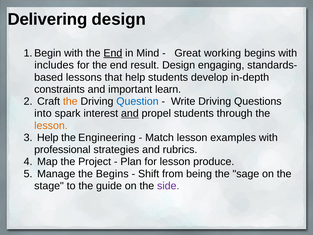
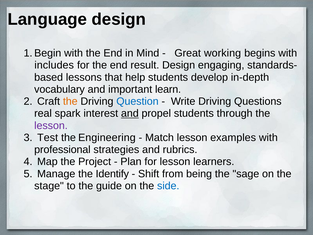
Delivering: Delivering -> Language
End at (113, 53) underline: present -> none
constraints: constraints -> vocabulary
into: into -> real
lesson at (51, 125) colour: orange -> purple
Help at (48, 137): Help -> Test
produce: produce -> learners
the Begins: Begins -> Identify
side colour: purple -> blue
